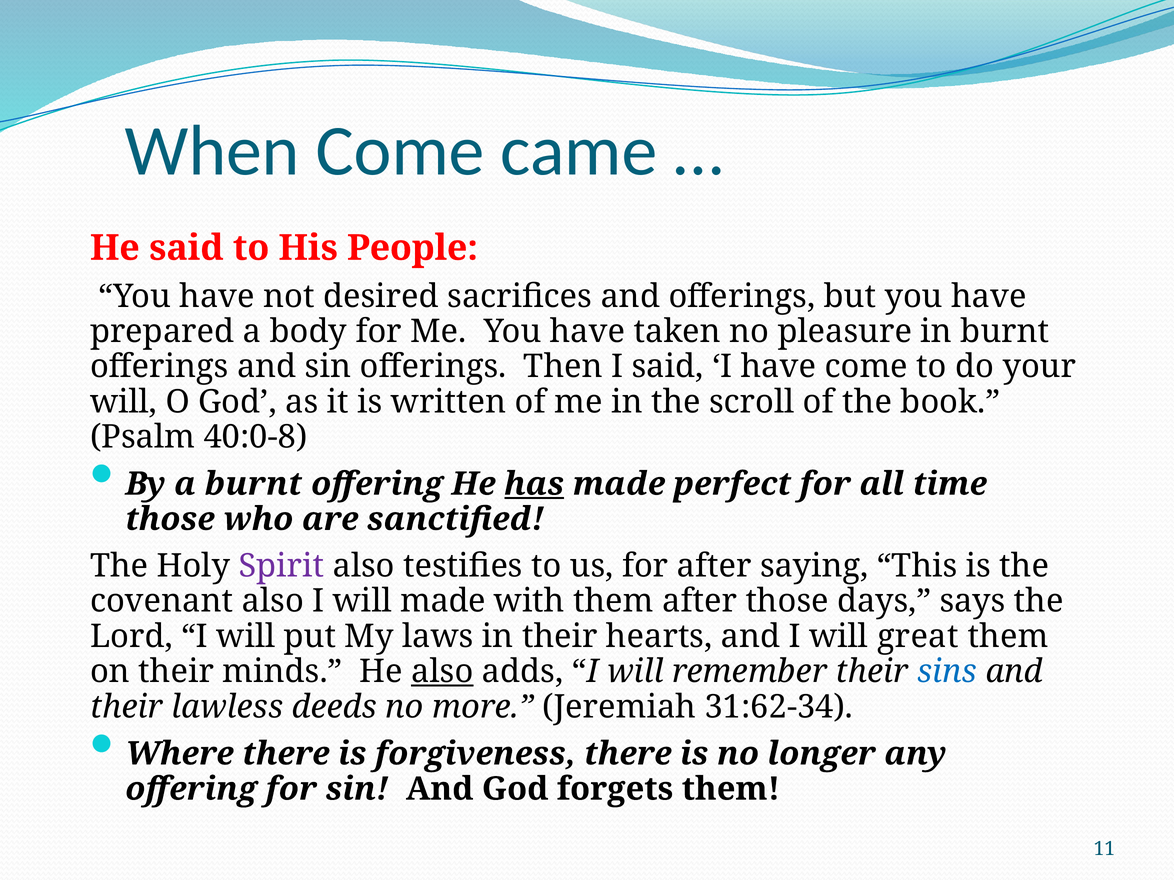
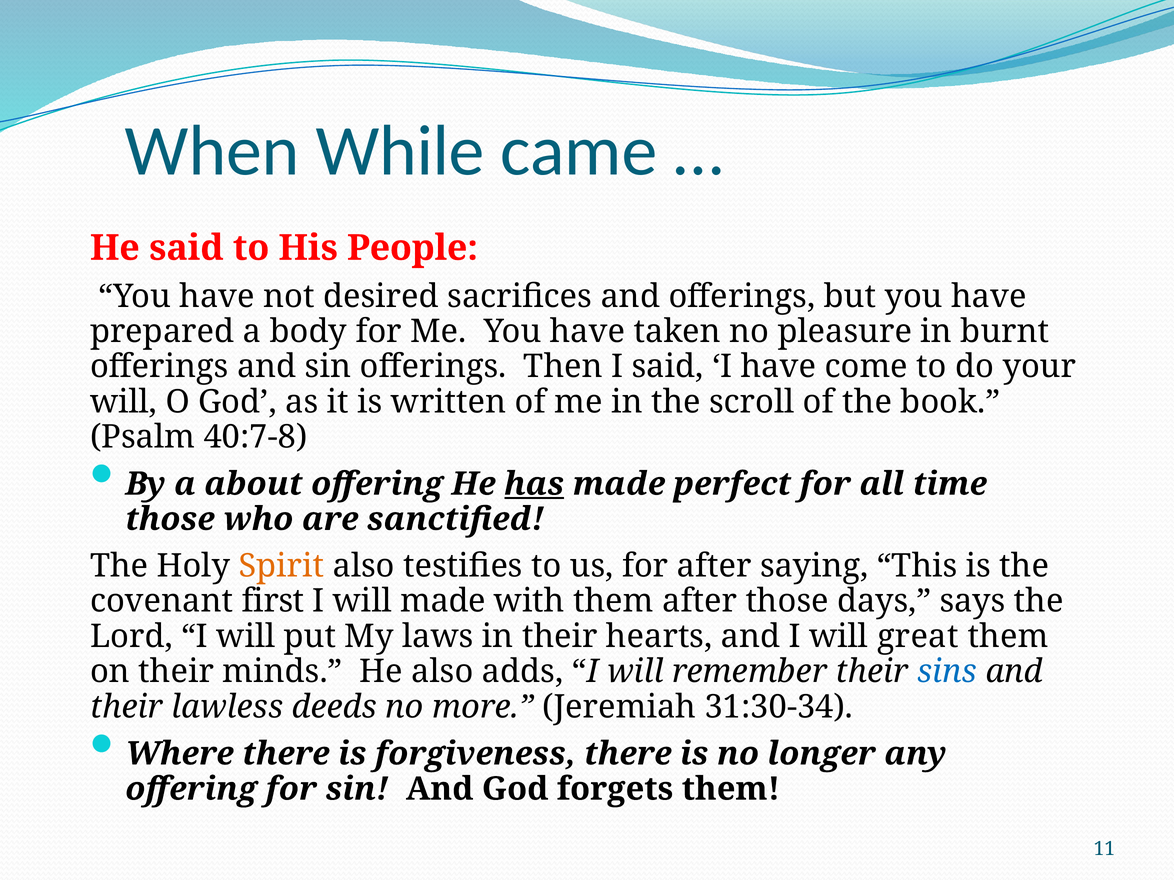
When Come: Come -> While
40:0-8: 40:0-8 -> 40:7-8
a burnt: burnt -> about
Spirit colour: purple -> orange
covenant also: also -> first
also at (442, 672) underline: present -> none
31:62-34: 31:62-34 -> 31:30-34
